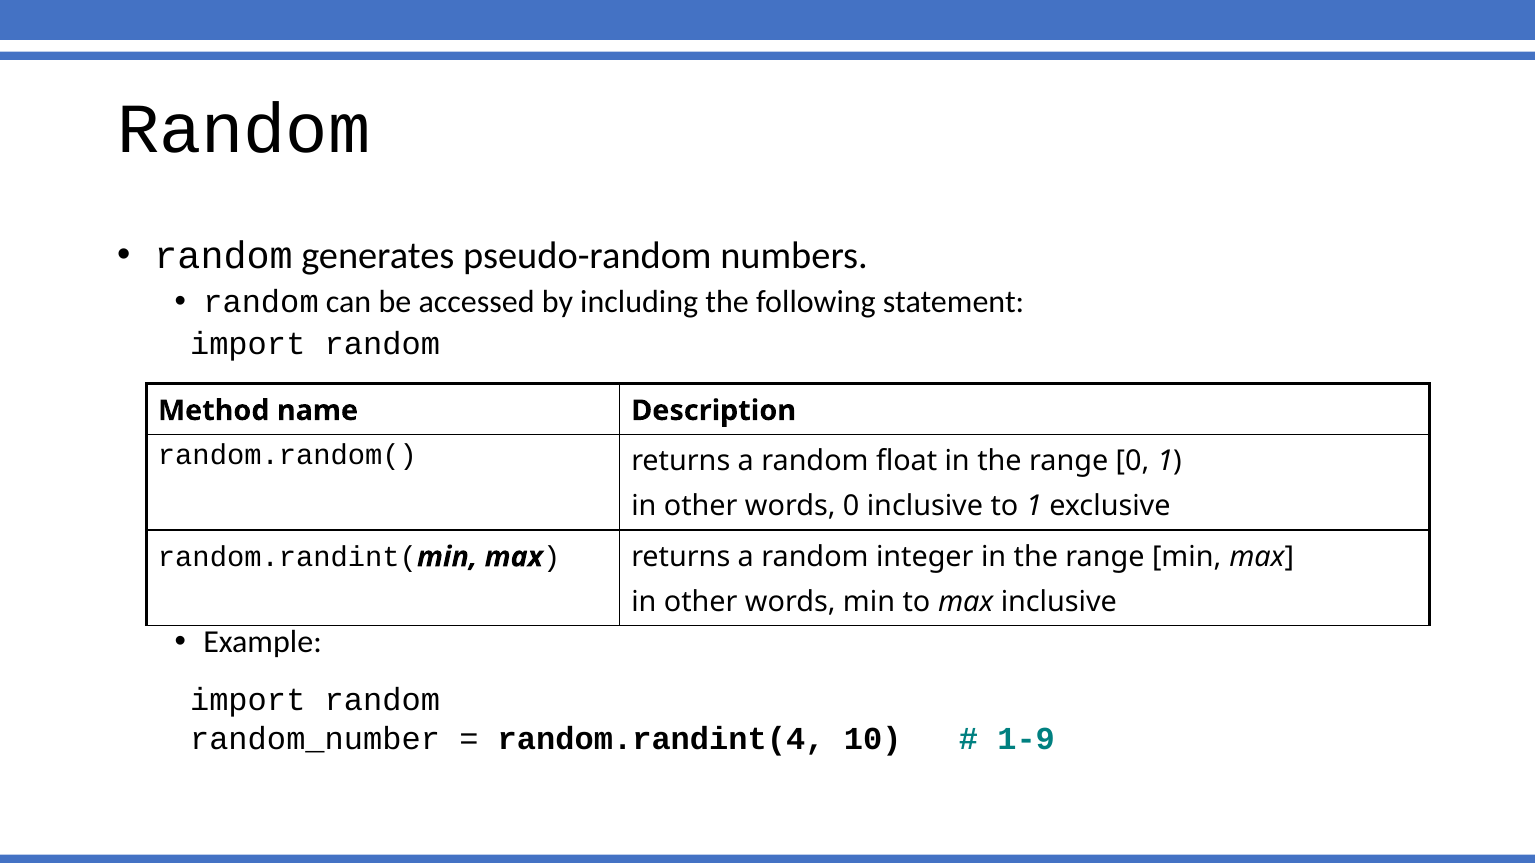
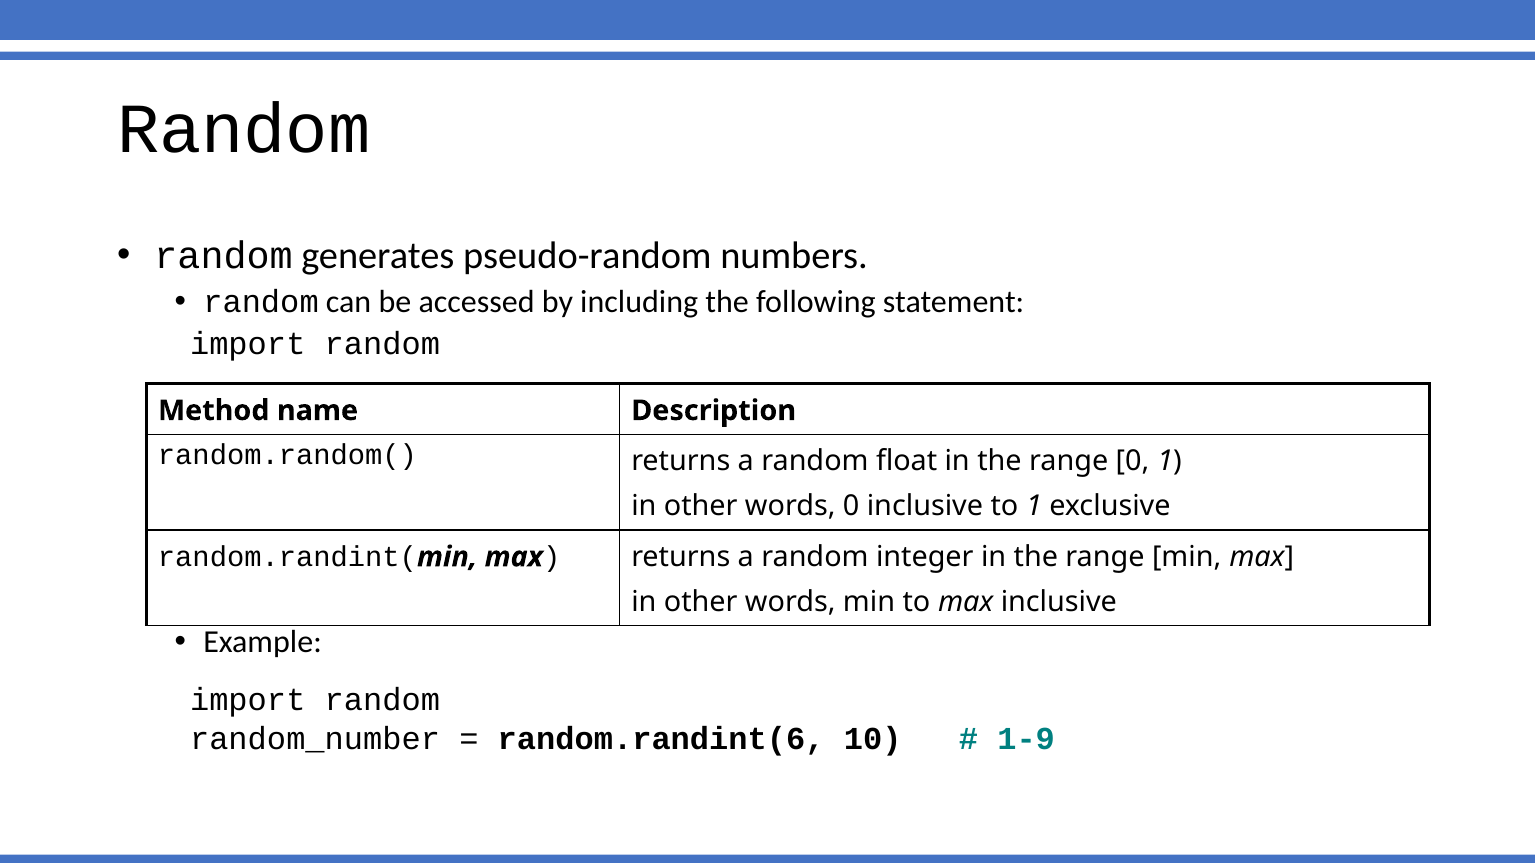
random.randint(4: random.randint(4 -> random.randint(6
